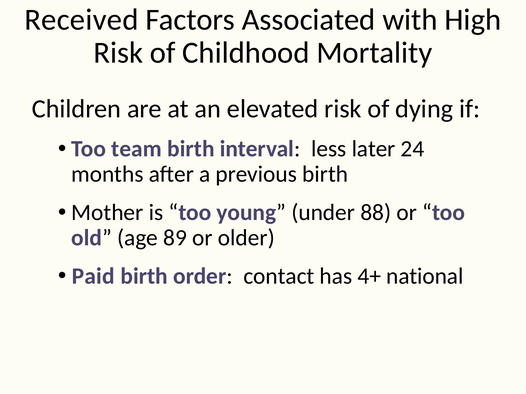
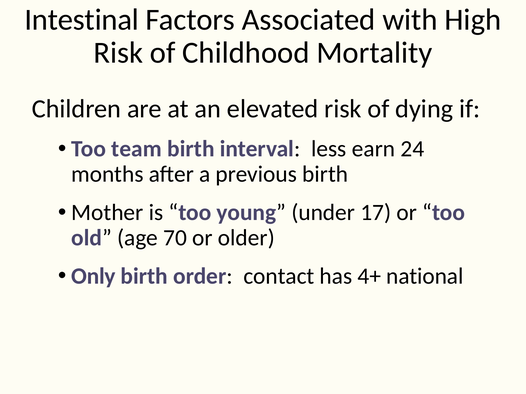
Received: Received -> Intestinal
later: later -> earn
88: 88 -> 17
89: 89 -> 70
Paid: Paid -> Only
